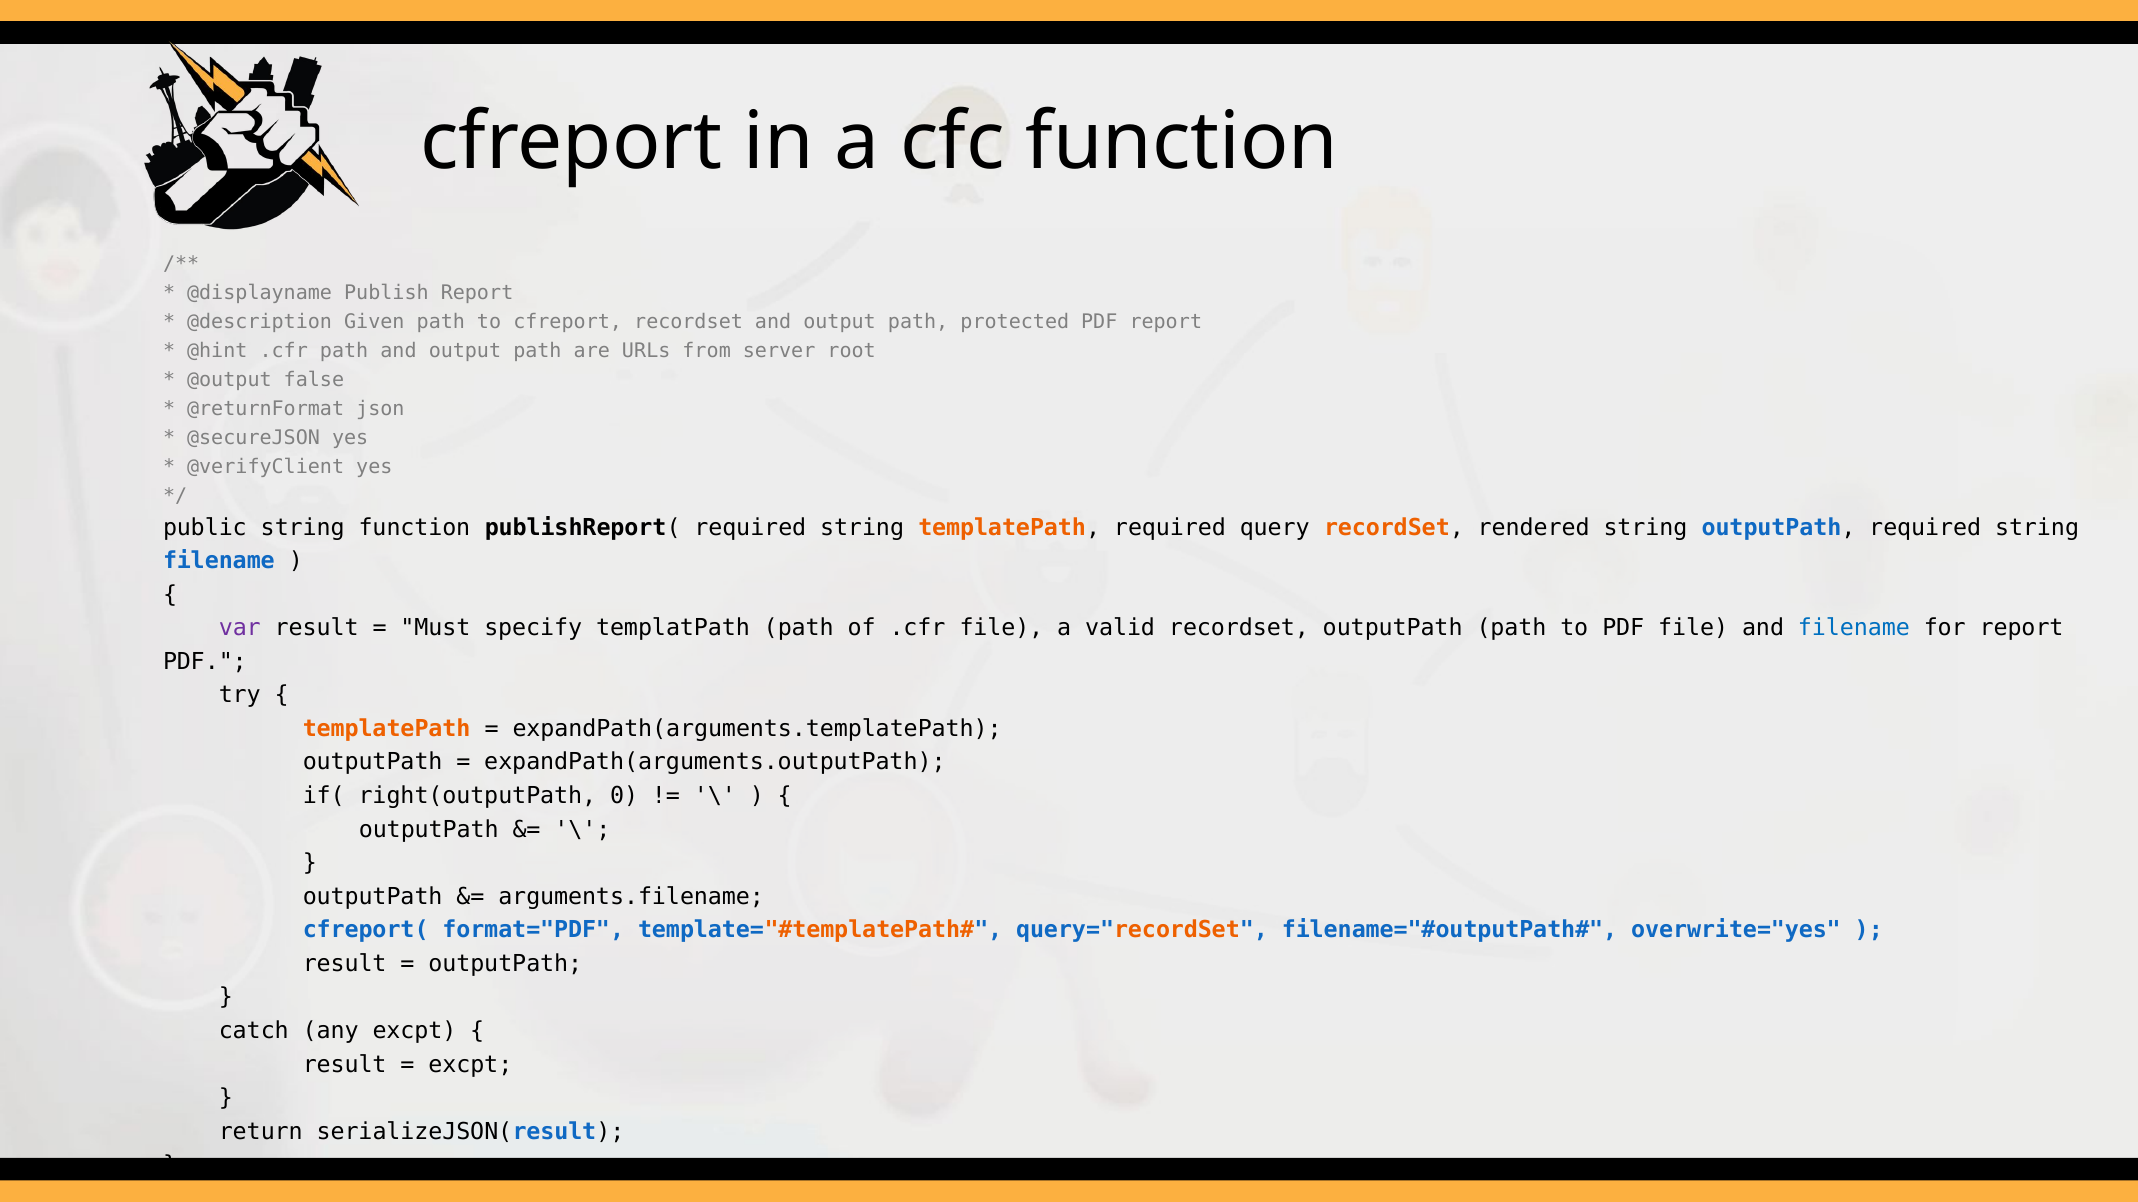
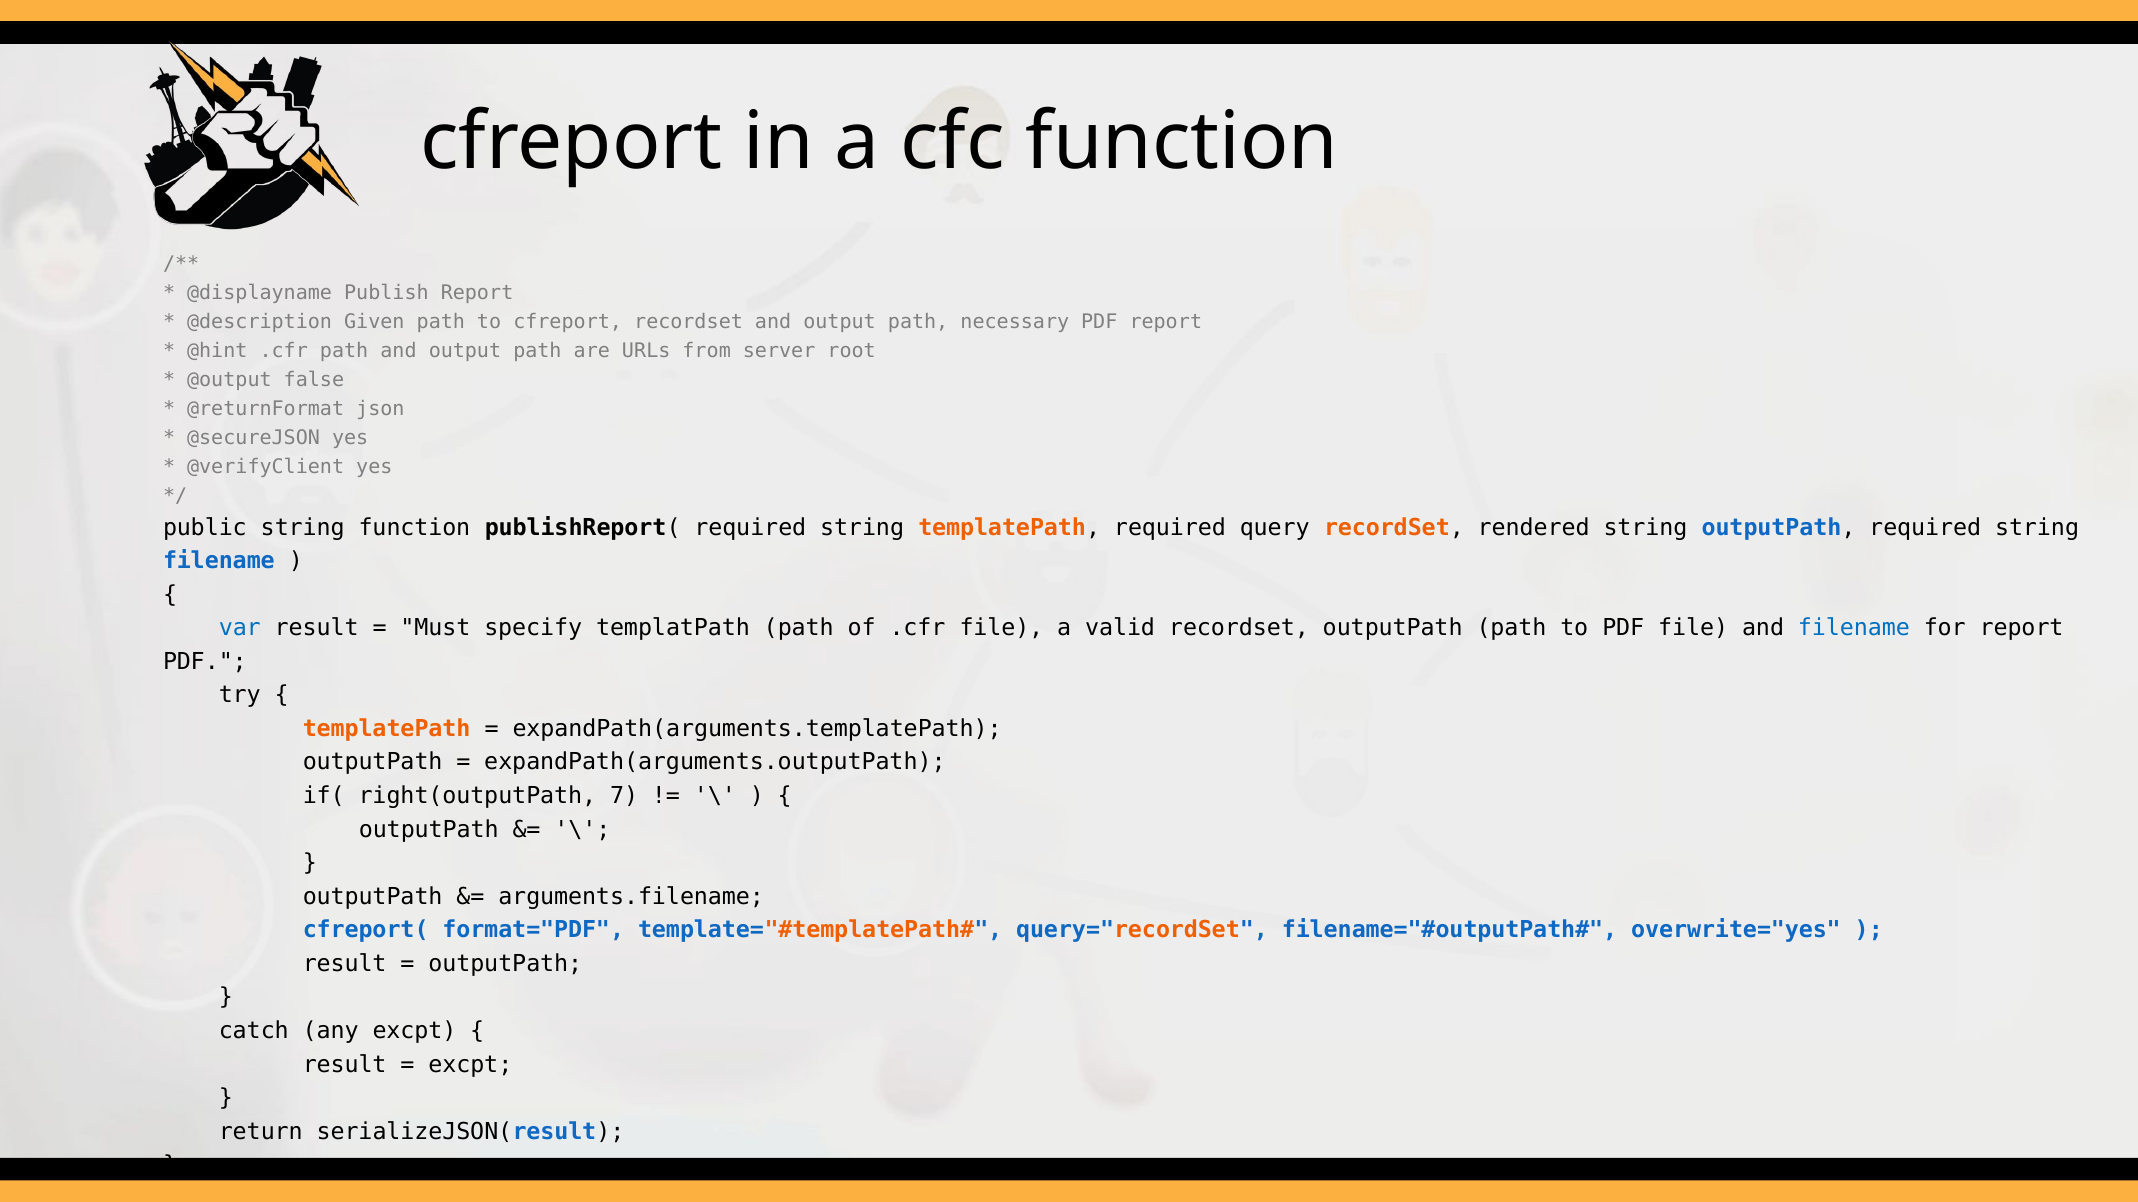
protected: protected -> necessary
var colour: purple -> blue
0: 0 -> 7
